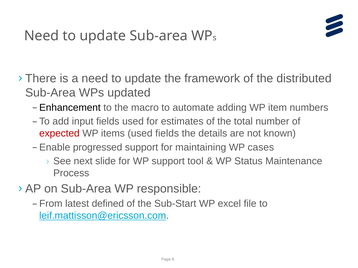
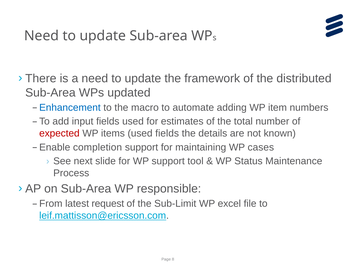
Enhancement colour: black -> blue
progressed: progressed -> completion
defined: defined -> request
Sub-Start: Sub-Start -> Sub-Limit
